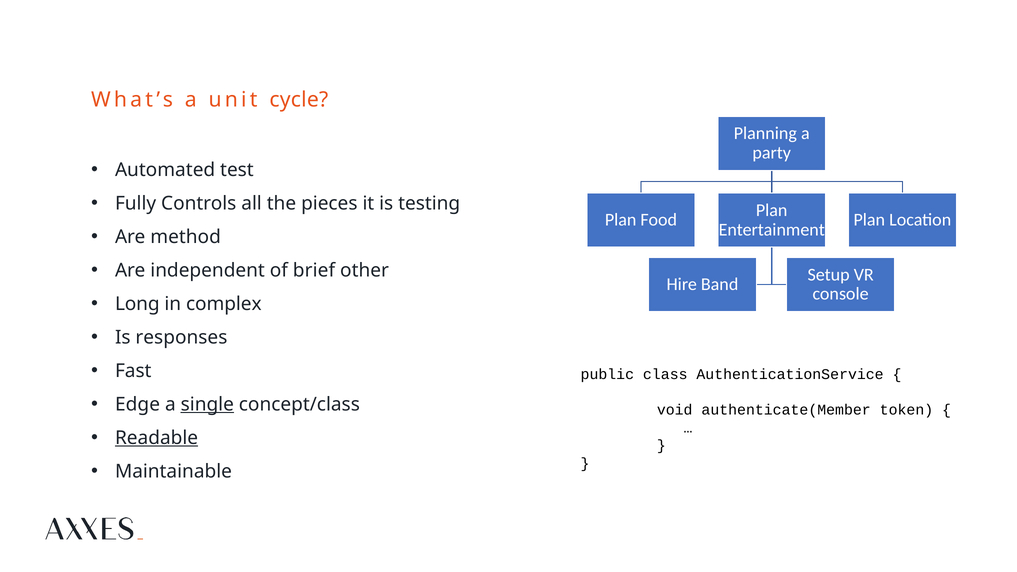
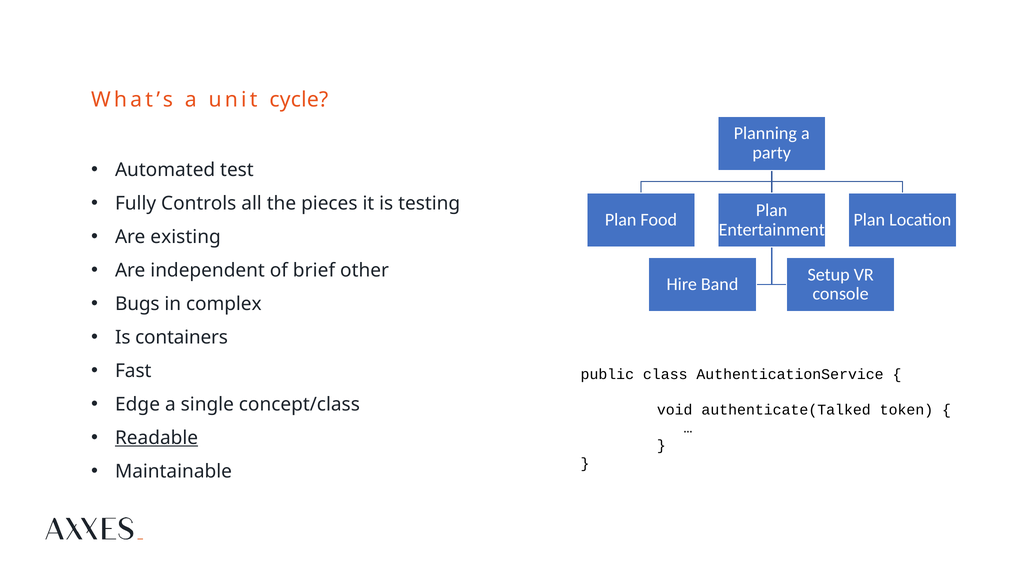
method: method -> existing
Long: Long -> Bugs
responses: responses -> containers
single underline: present -> none
authenticate(Member: authenticate(Member -> authenticate(Talked
